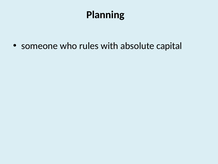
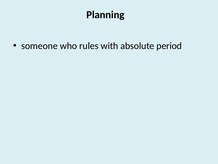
capital: capital -> period
